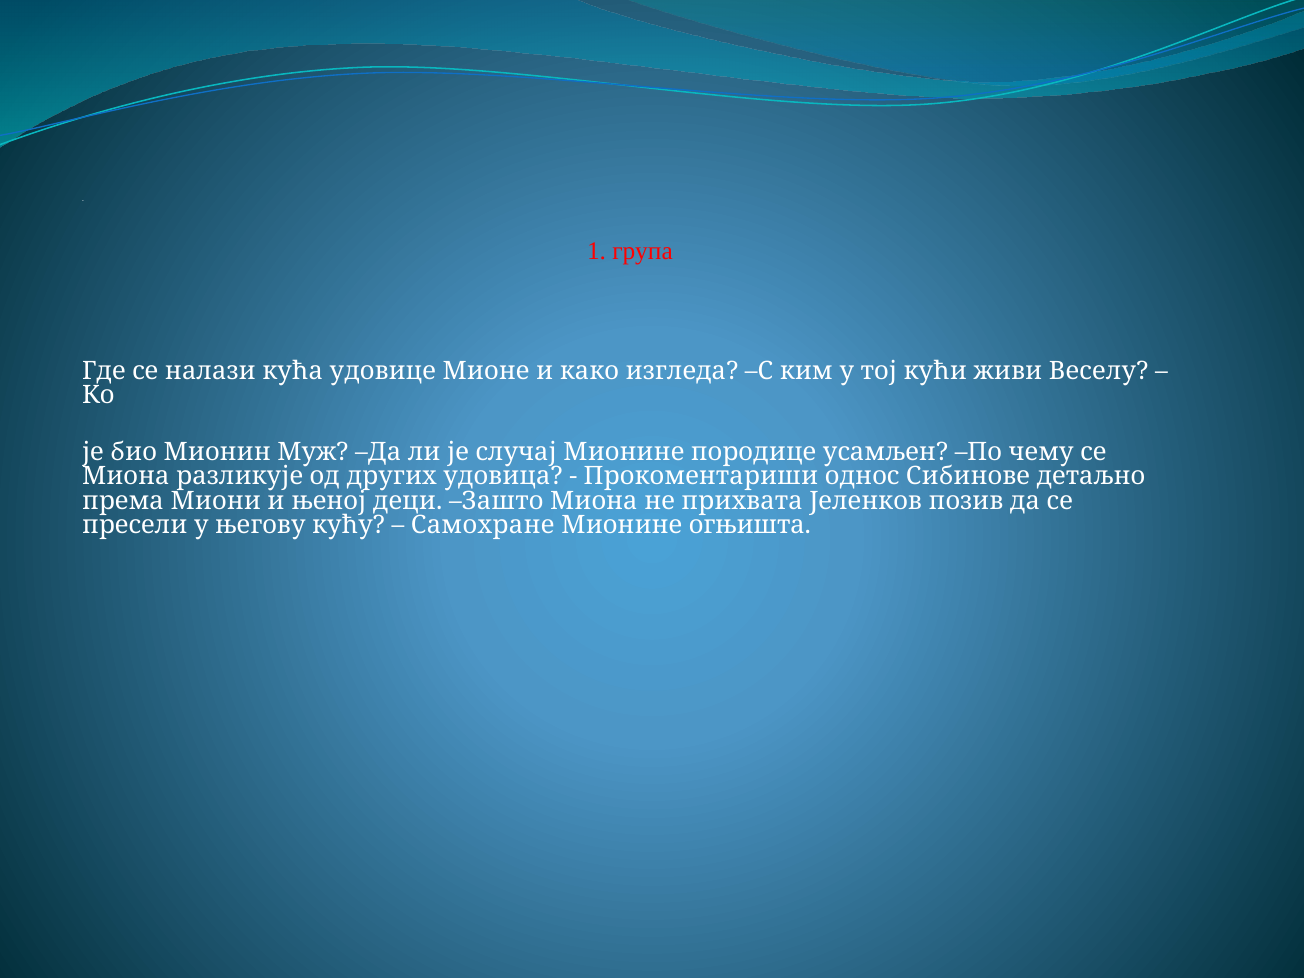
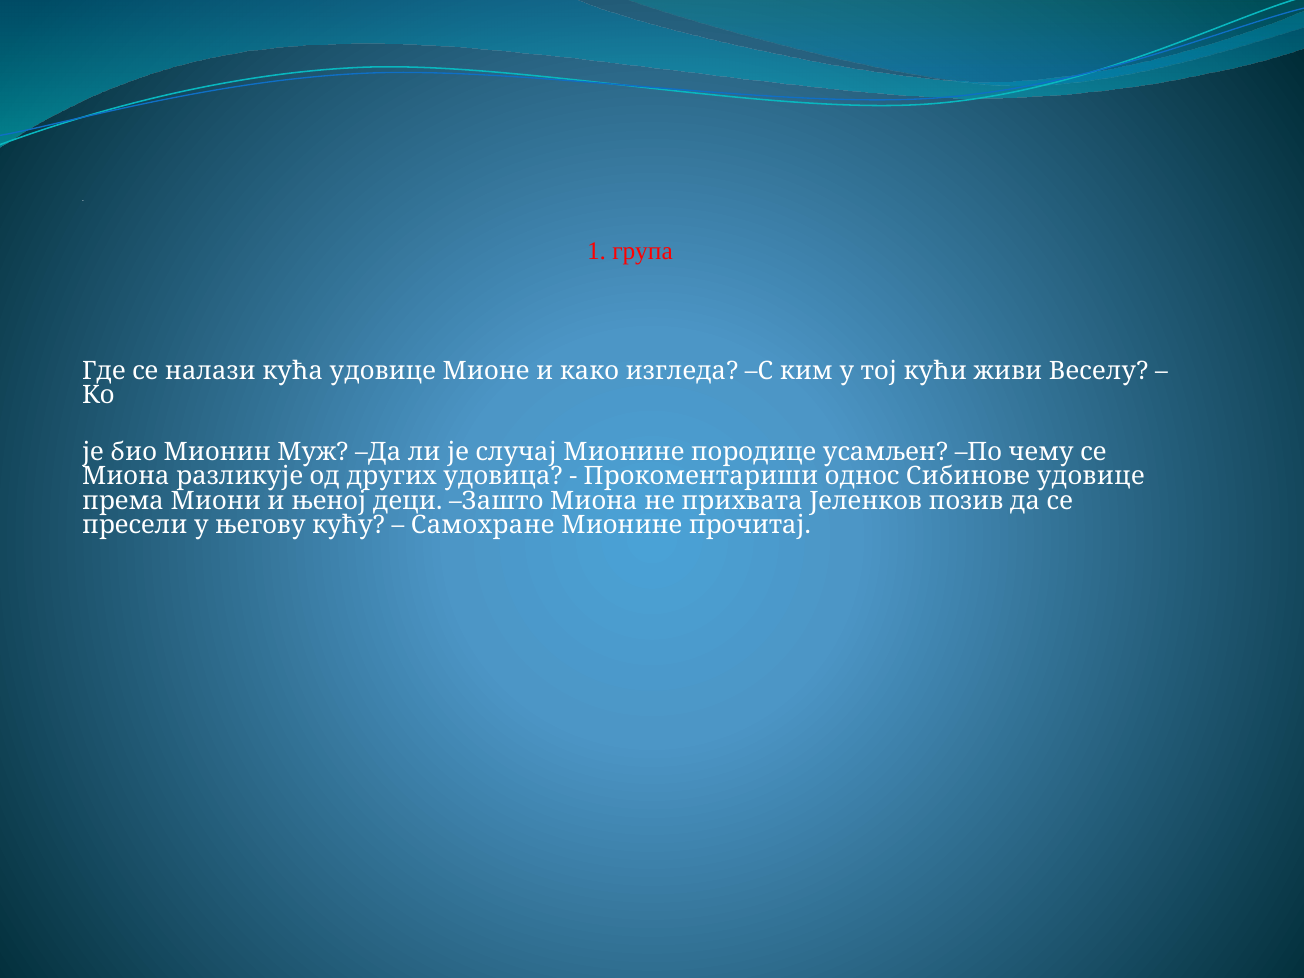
Сибинове детаљно: детаљно -> удовице
огњишта: огњишта -> прочитај
